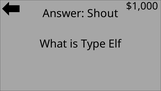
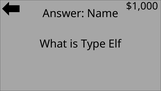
Shout: Shout -> Name
